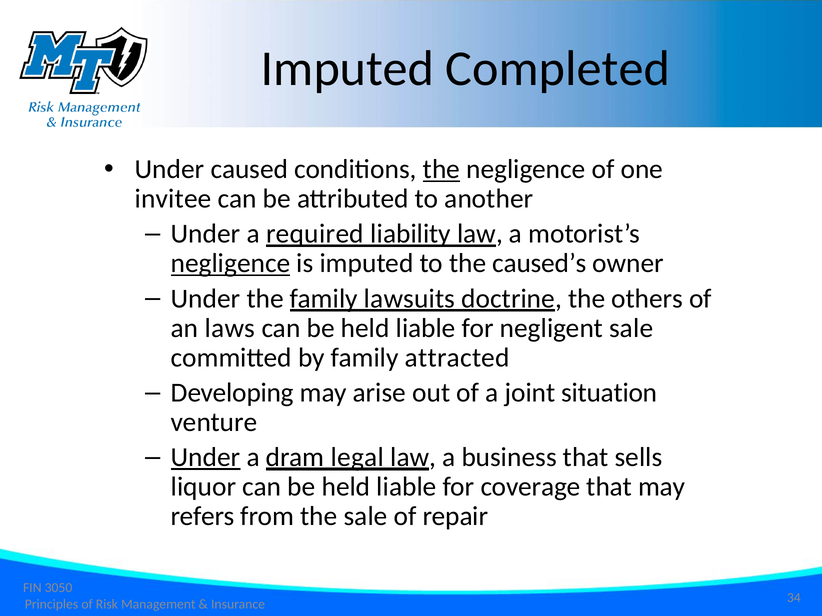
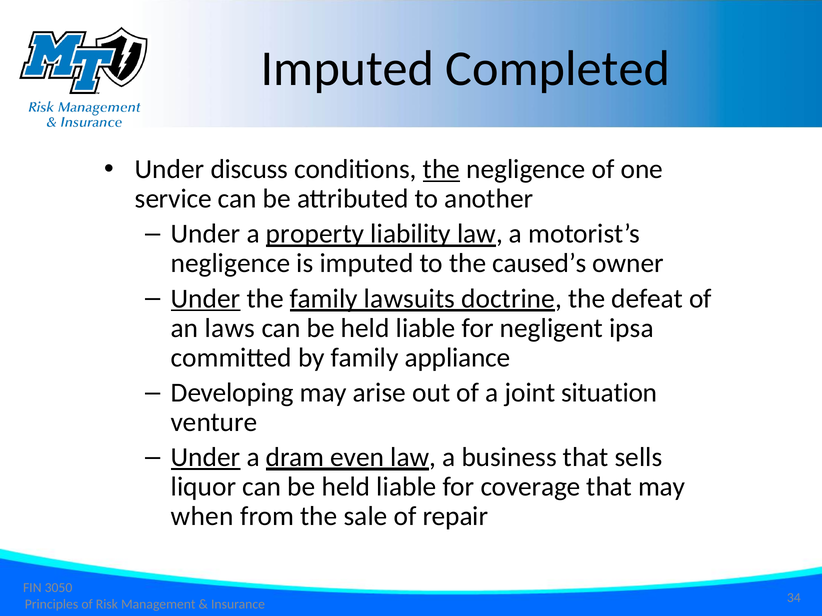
caused: caused -> discuss
invitee: invitee -> service
required: required -> property
negligence at (231, 264) underline: present -> none
Under at (206, 299) underline: none -> present
others: others -> defeat
negligent sale: sale -> ipsa
attracted: attracted -> appliance
legal: legal -> even
refers: refers -> when
